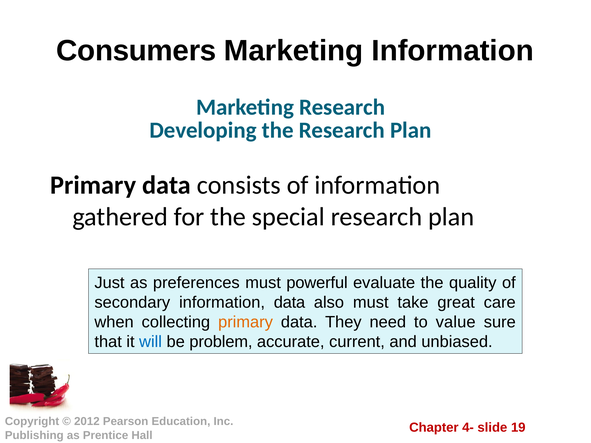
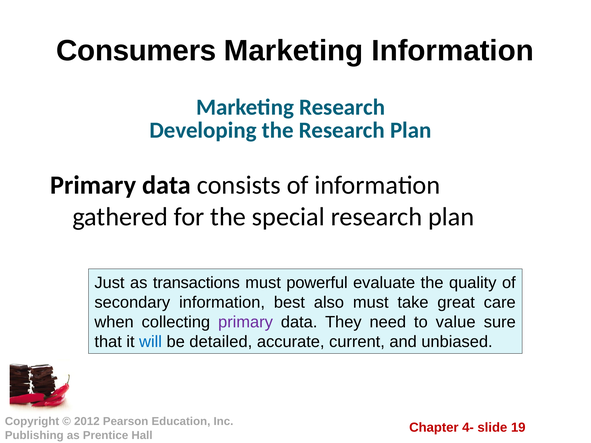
preferences: preferences -> transactions
information data: data -> best
primary at (246, 322) colour: orange -> purple
problem: problem -> detailed
